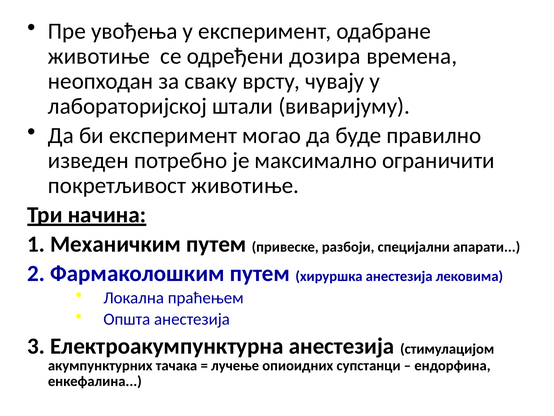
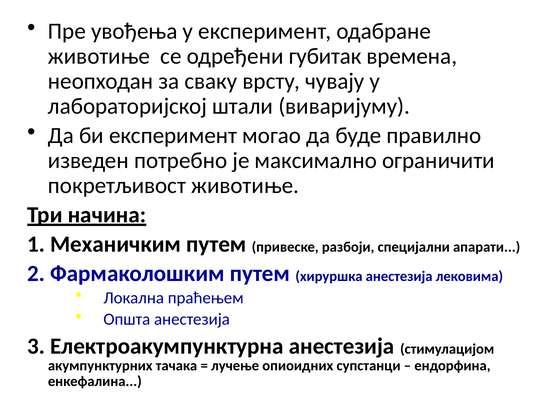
дозира: дозира -> губитак
